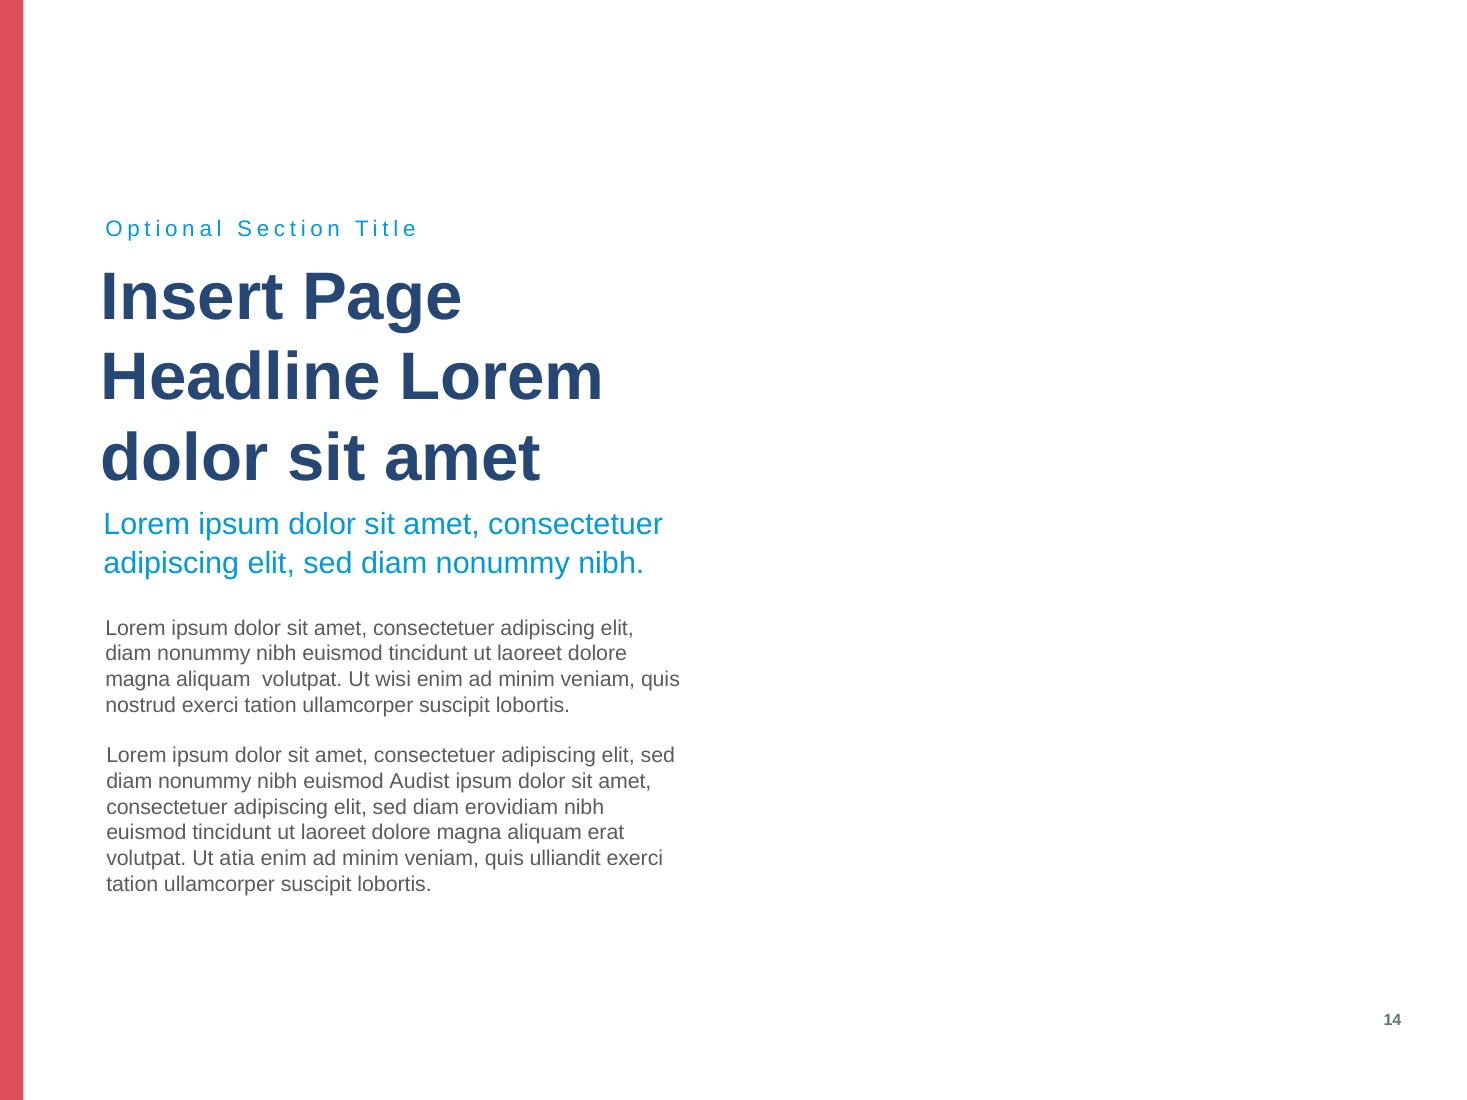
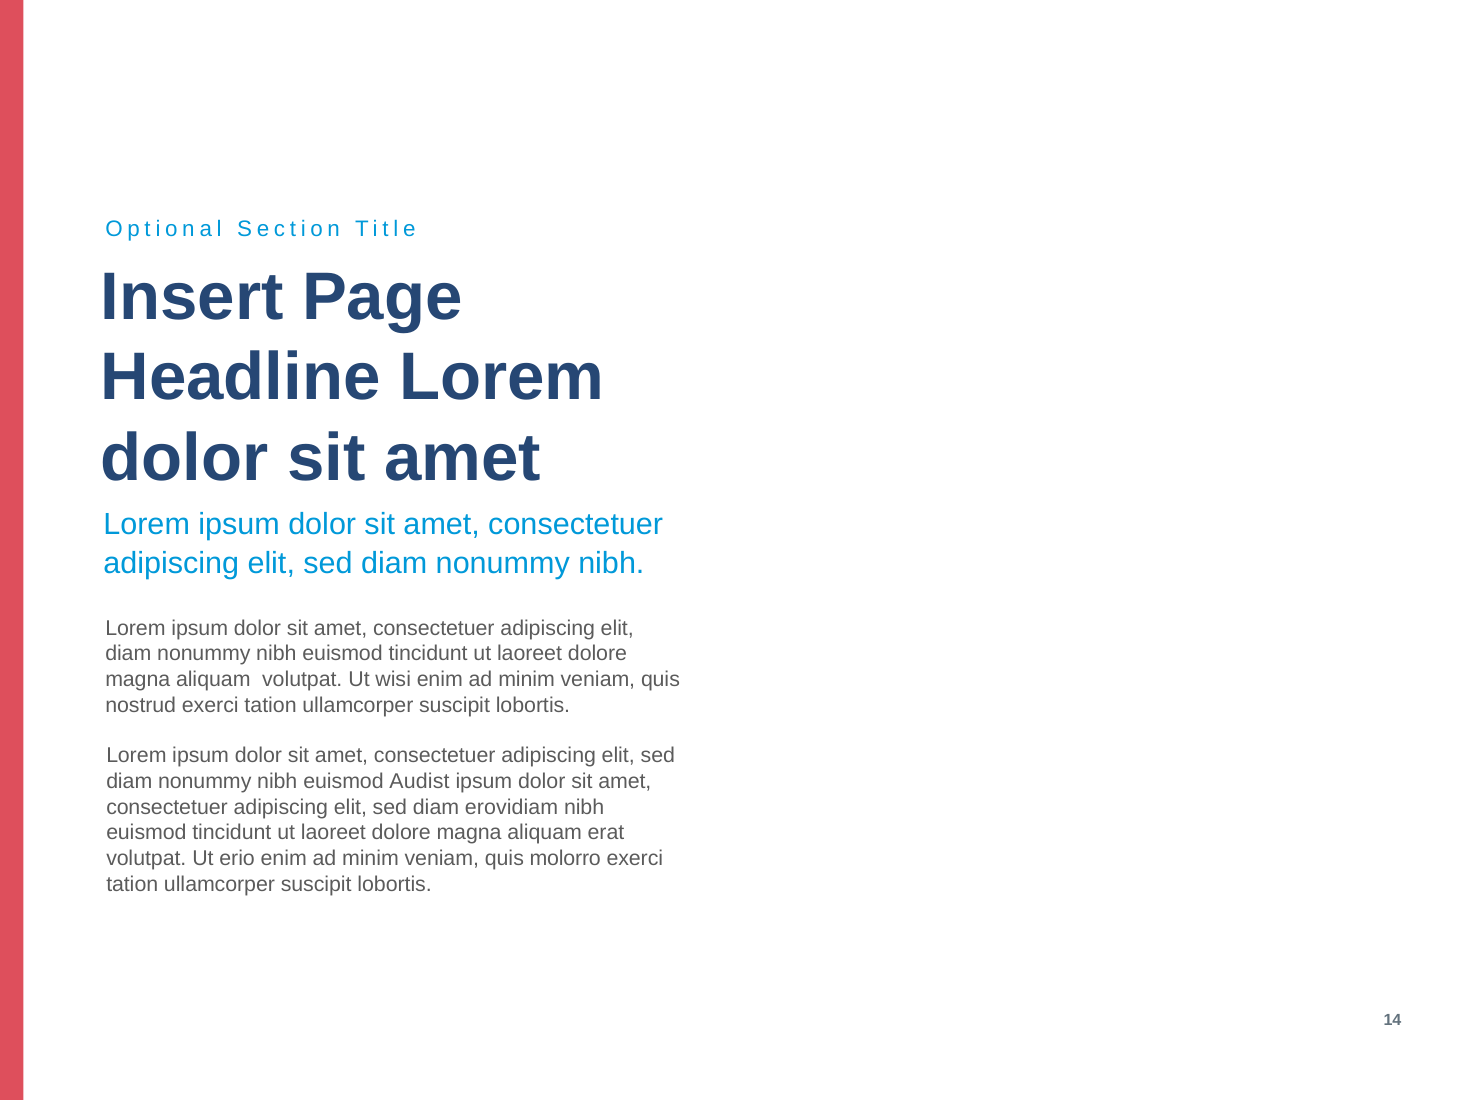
atia: atia -> erio
ulliandit: ulliandit -> molorro
